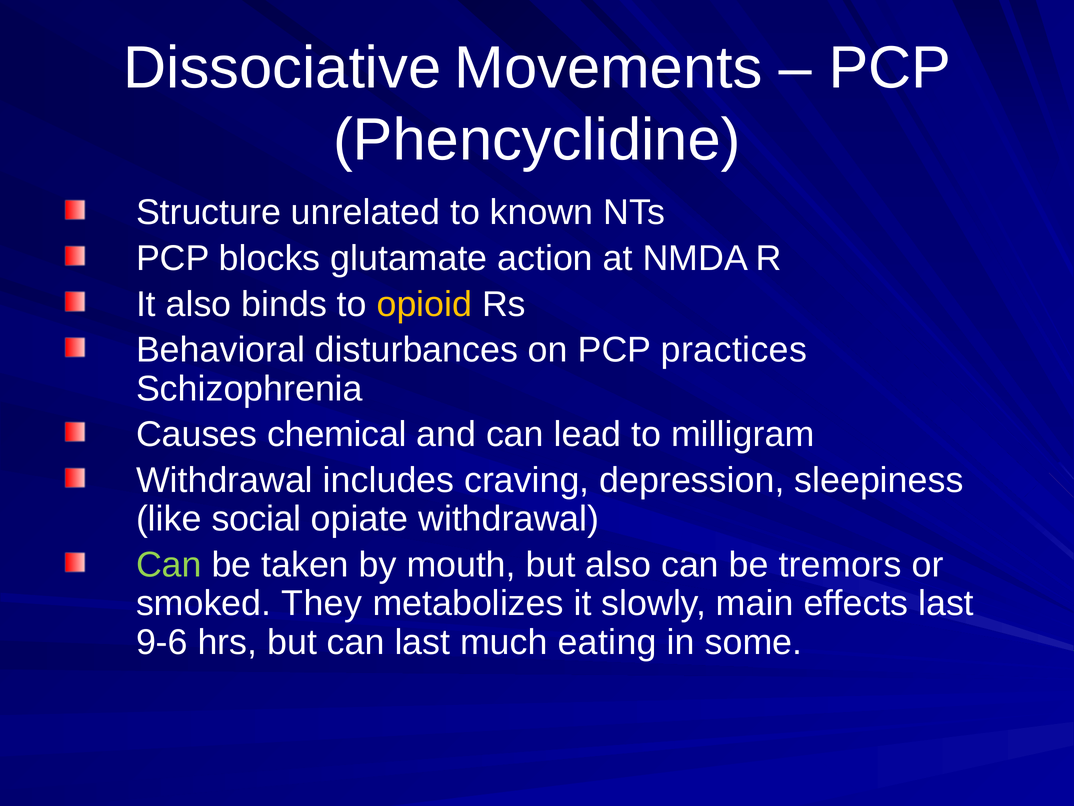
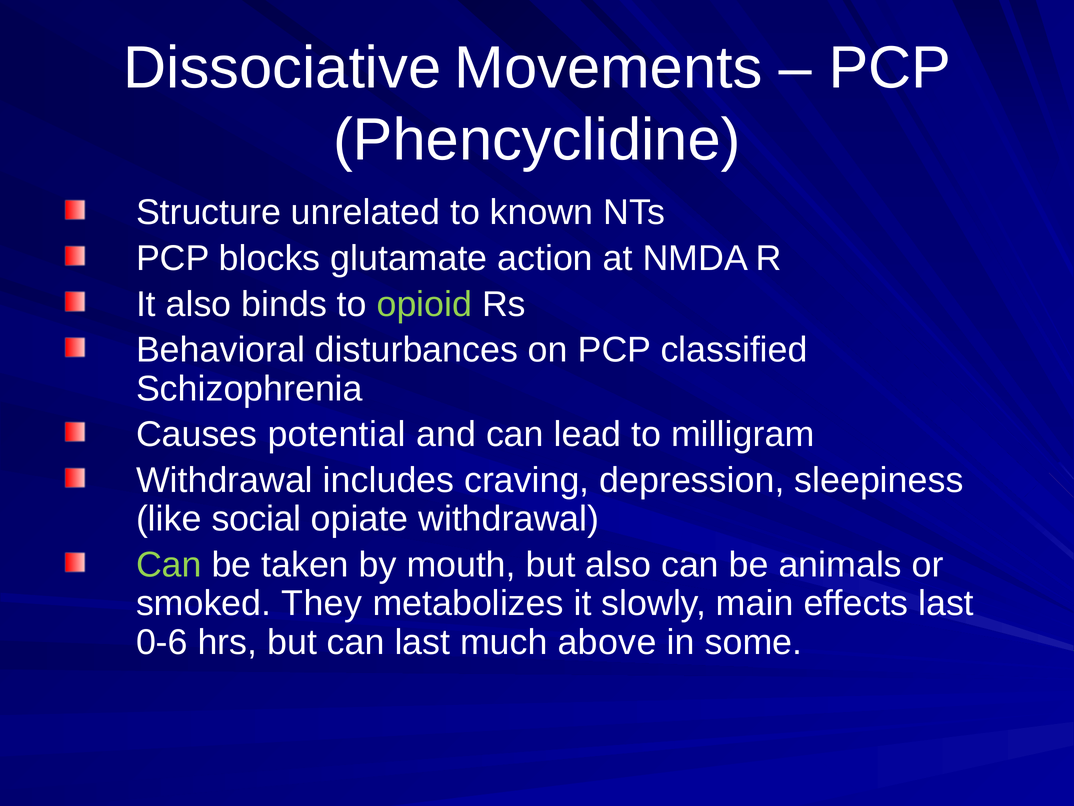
opioid colour: yellow -> light green
practices: practices -> classified
chemical: chemical -> potential
tremors: tremors -> animals
9-6: 9-6 -> 0-6
eating: eating -> above
